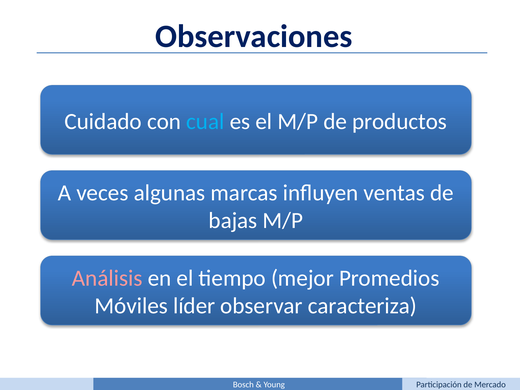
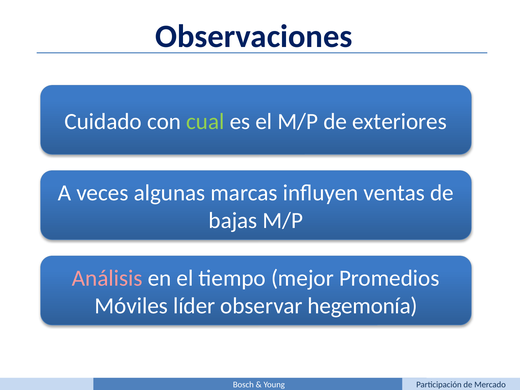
cual colour: light blue -> light green
productos: productos -> exteriores
caracteriza: caracteriza -> hegemonía
